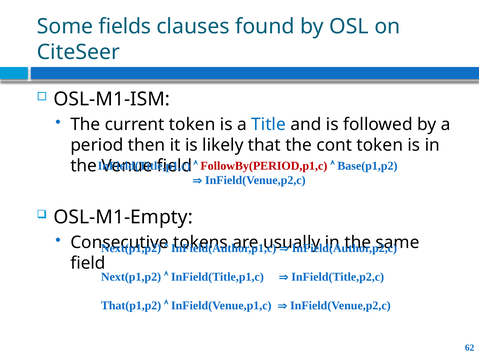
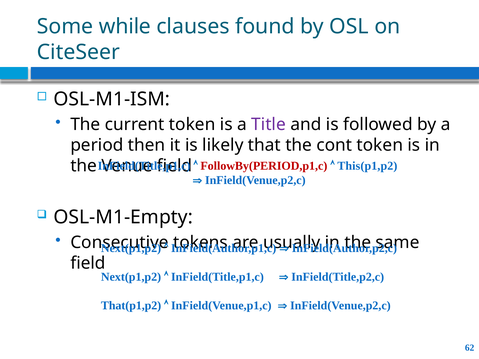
fields: fields -> while
Title colour: blue -> purple
Base(p1,p2: Base(p1,p2 -> This(p1,p2
